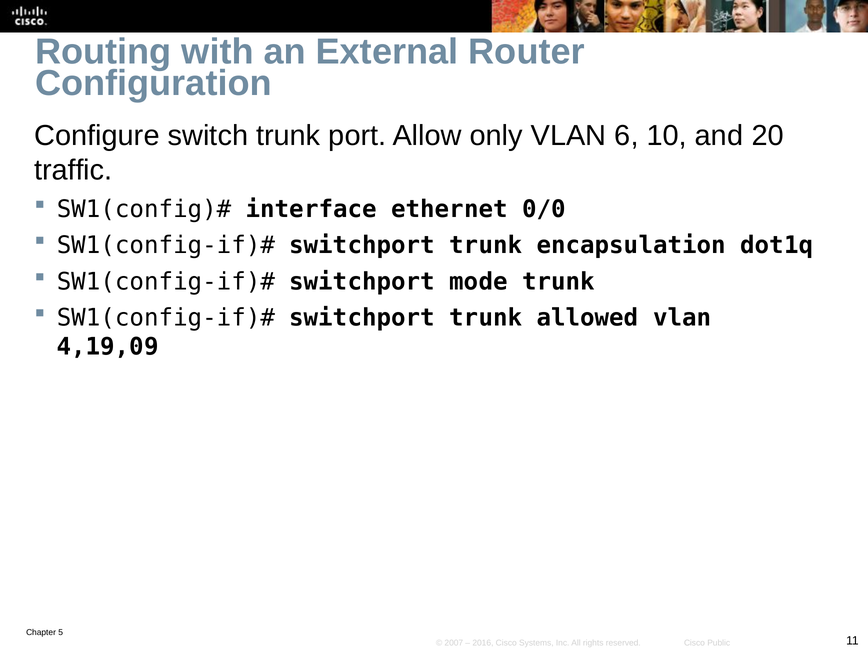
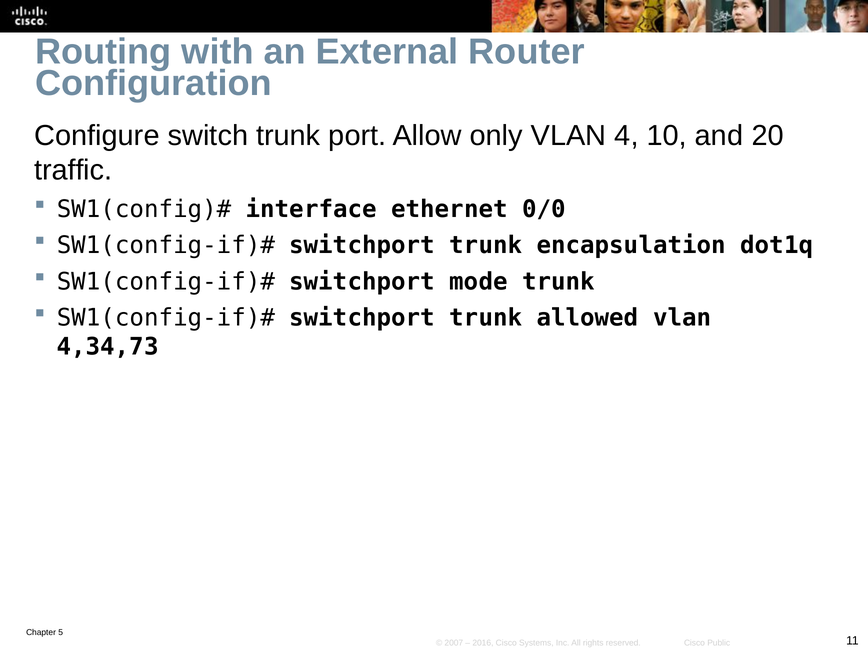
6: 6 -> 4
4,19,09: 4,19,09 -> 4,34,73
